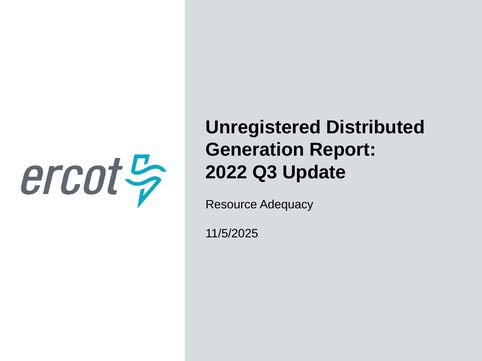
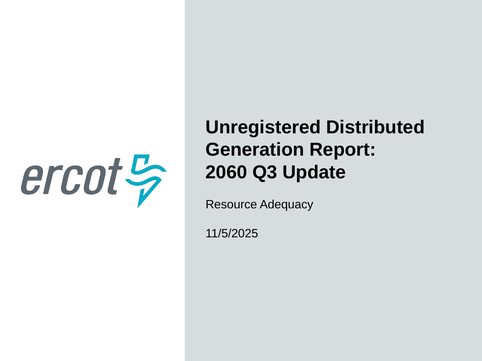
2022: 2022 -> 2060
